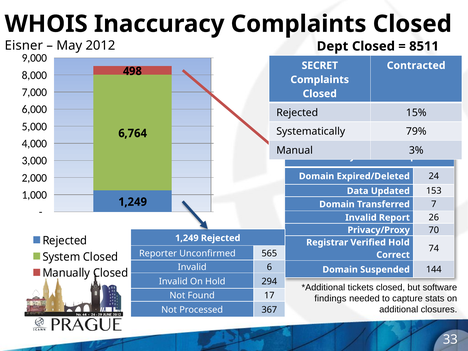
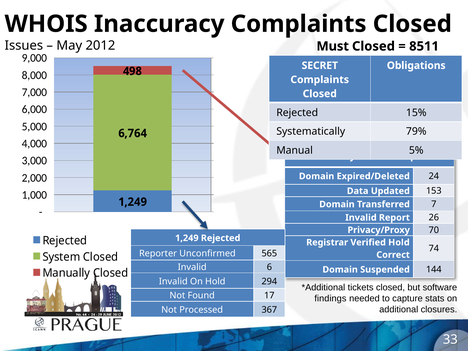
Eisner: Eisner -> Issues
Dept: Dept -> Must
Contracted: Contracted -> Obligations
3%: 3% -> 5%
